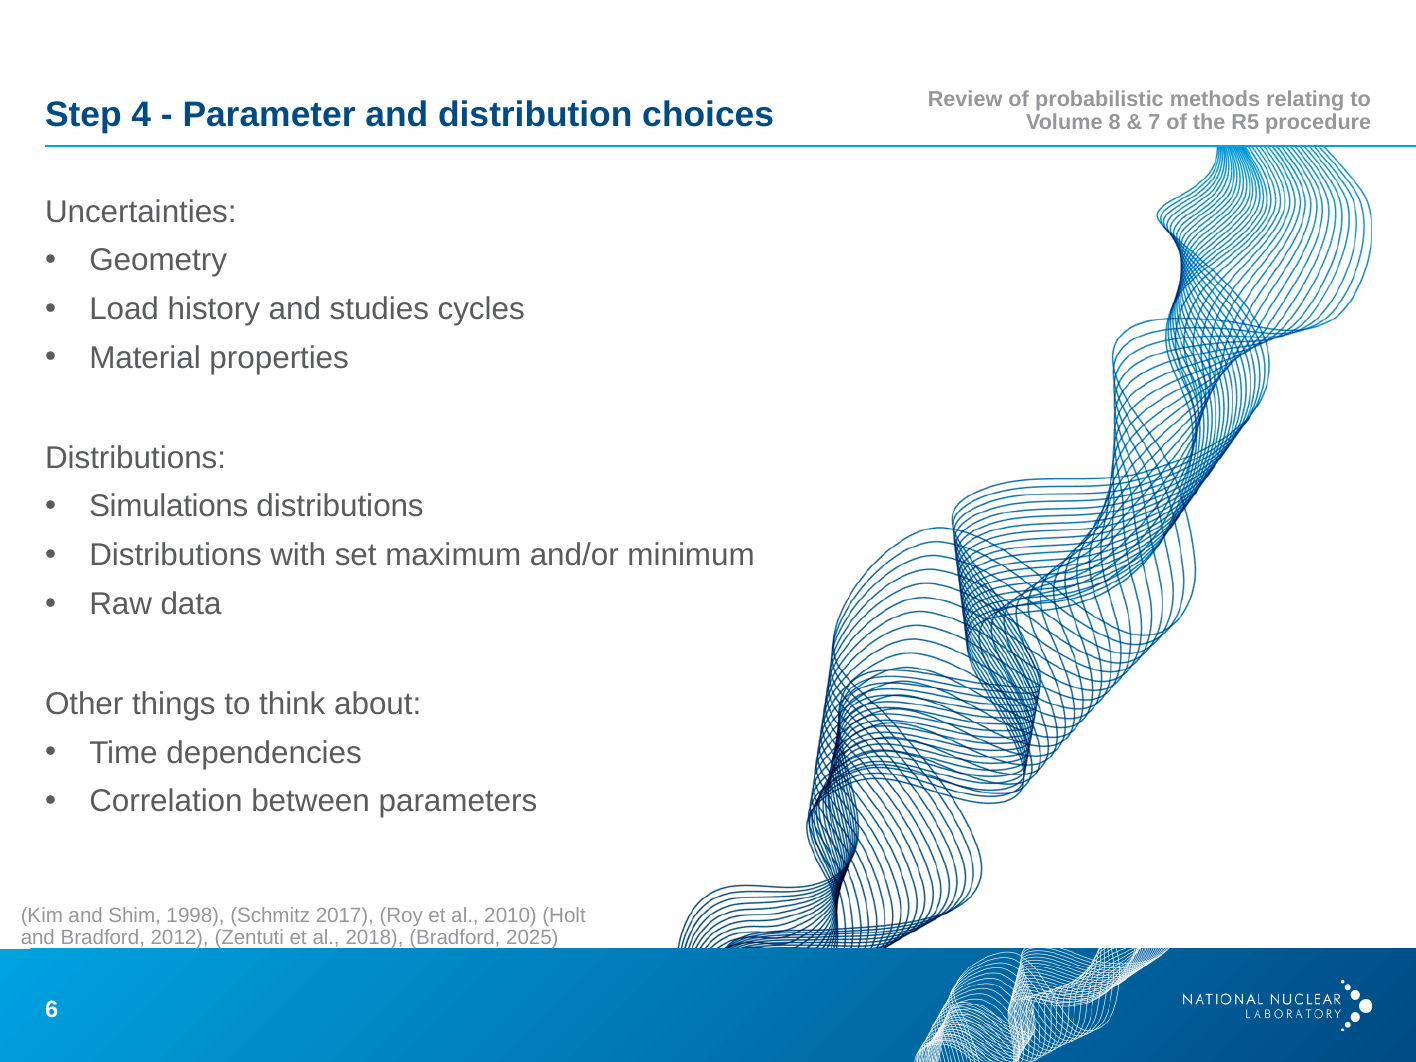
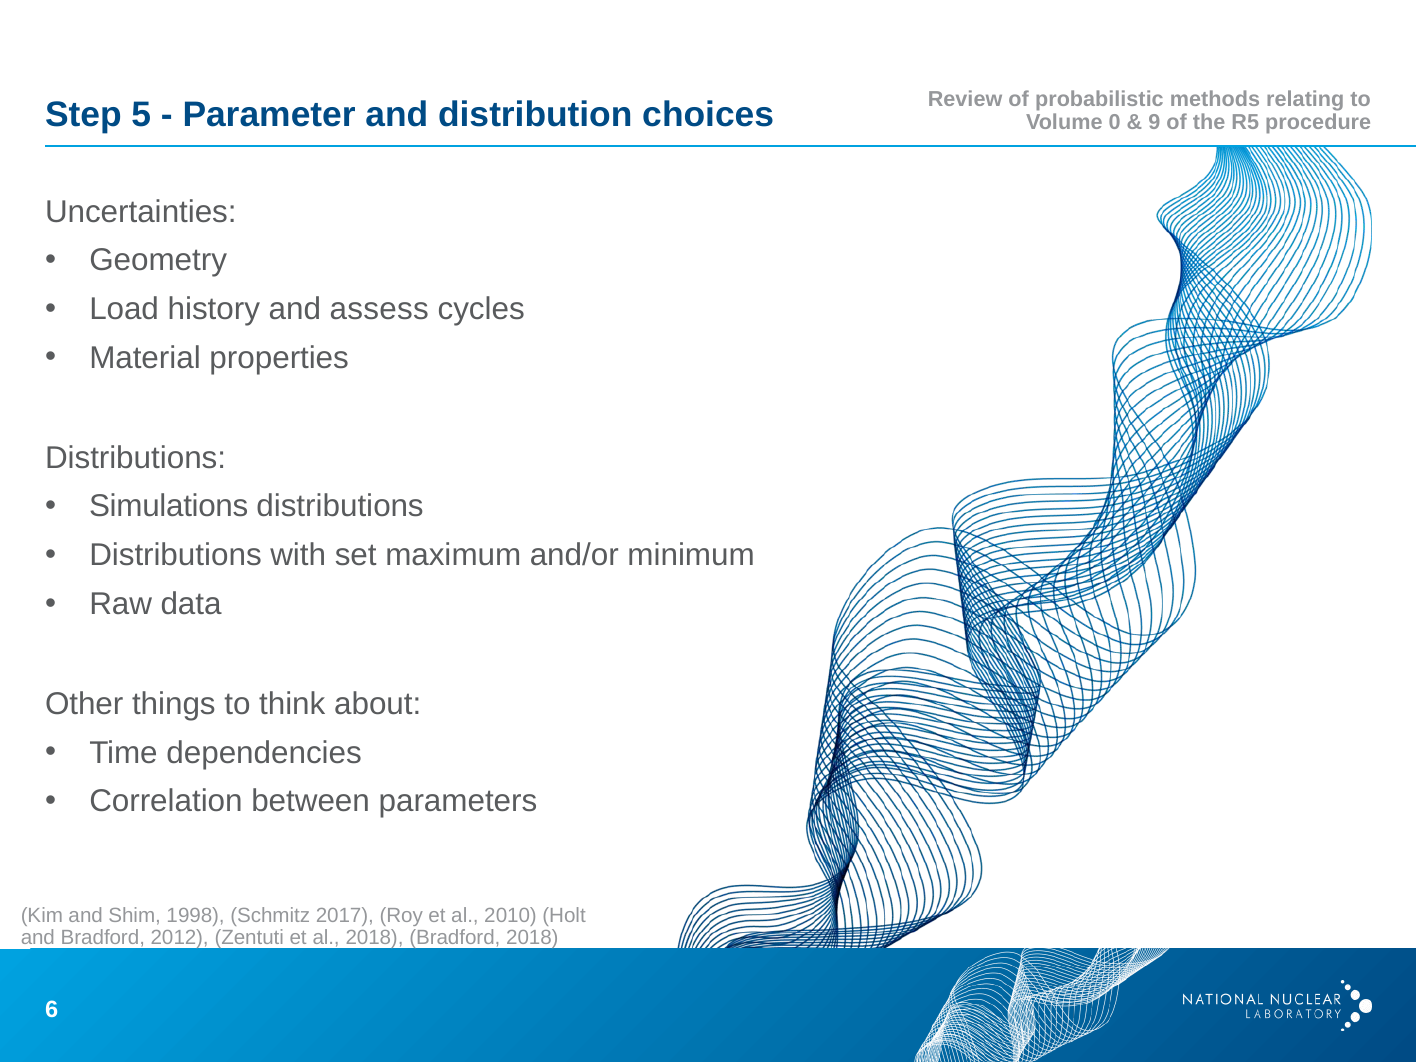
4: 4 -> 5
8: 8 -> 0
7: 7 -> 9
studies: studies -> assess
Bradford 2025: 2025 -> 2018
